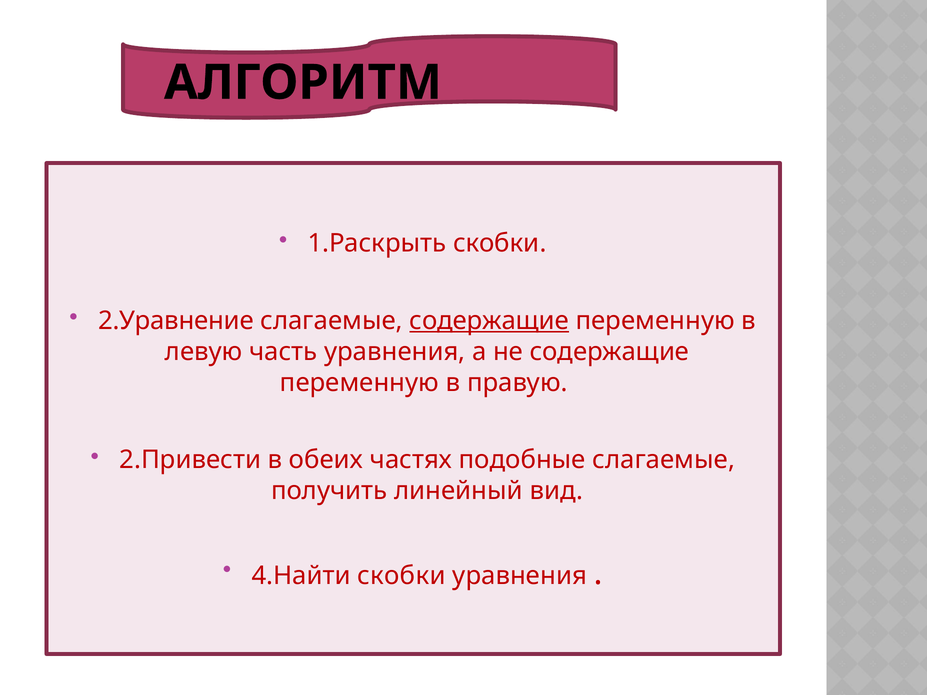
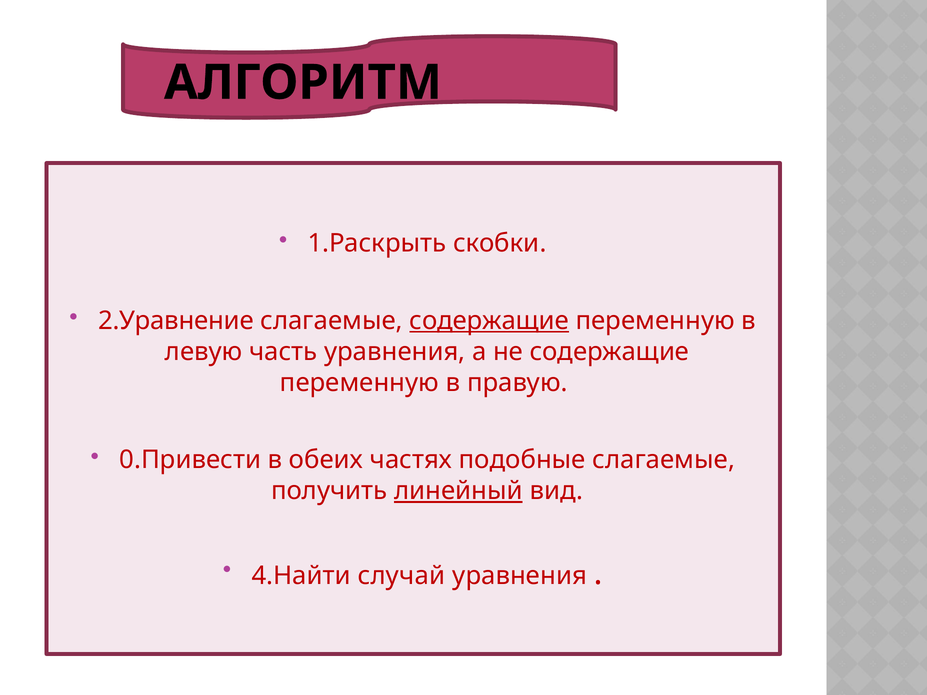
2.Привести: 2.Привести -> 0.Привести
линейный underline: none -> present
4.Найти скобки: скобки -> случай
